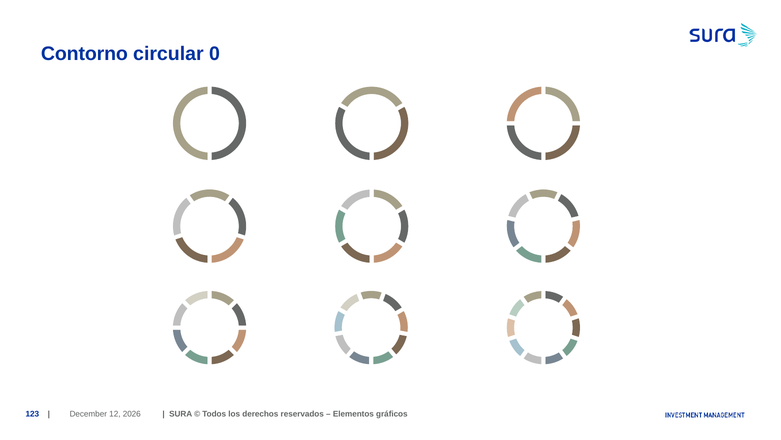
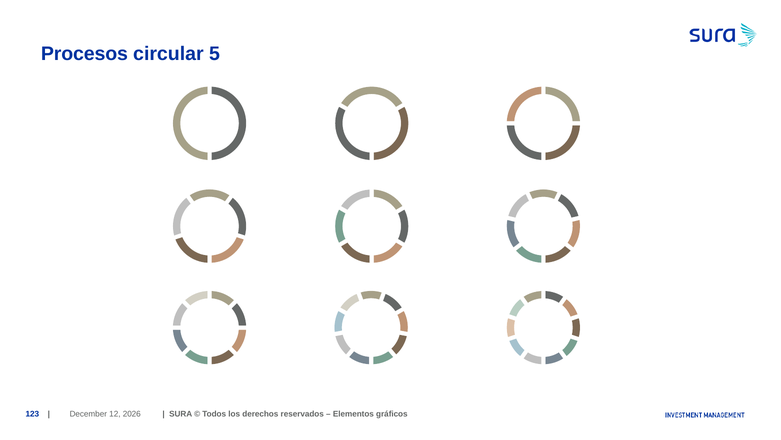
Contorno: Contorno -> Procesos
0: 0 -> 5
